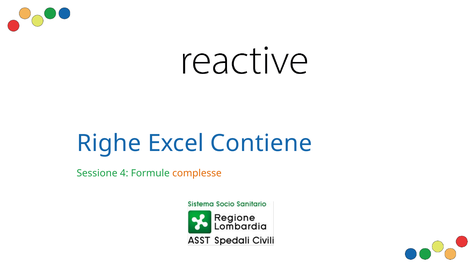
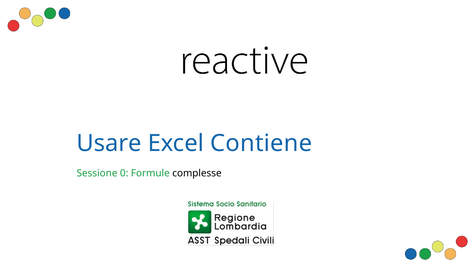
Righe: Righe -> Usare
4: 4 -> 0
complesse colour: orange -> black
